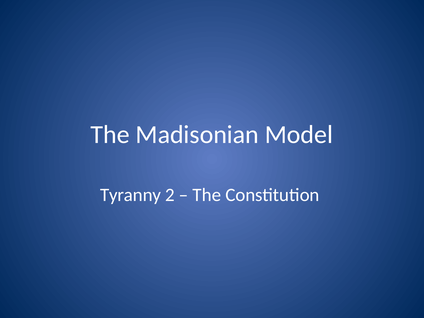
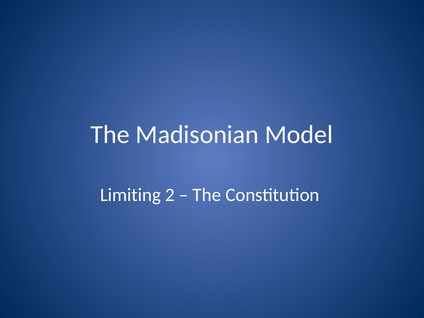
Tyranny: Tyranny -> Limiting
